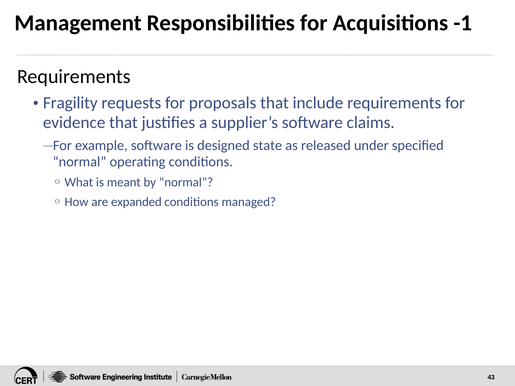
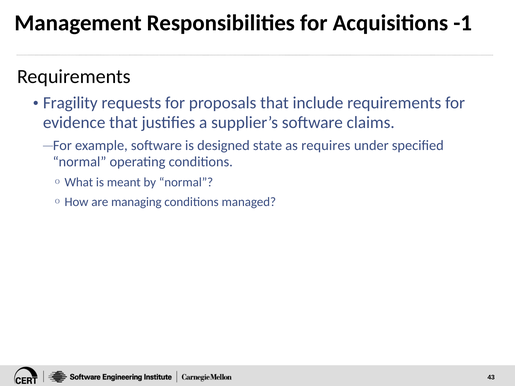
released: released -> requires
expanded: expanded -> managing
